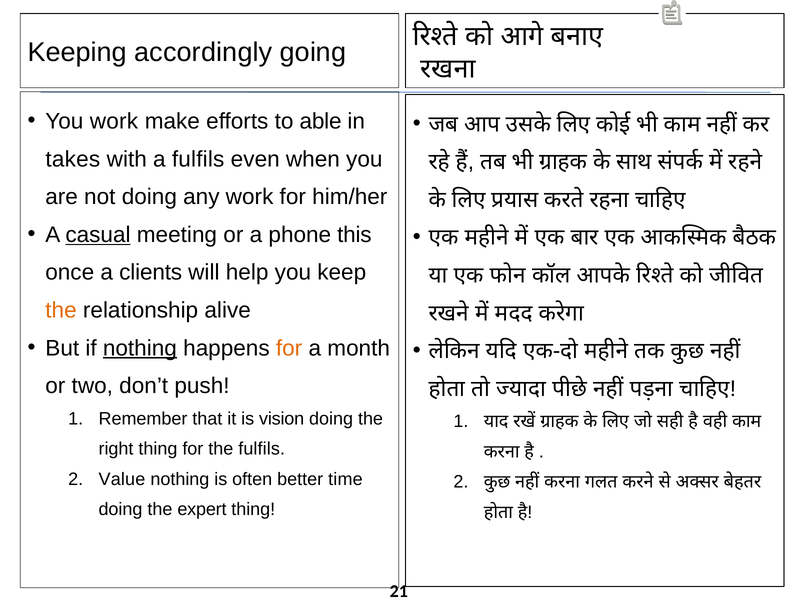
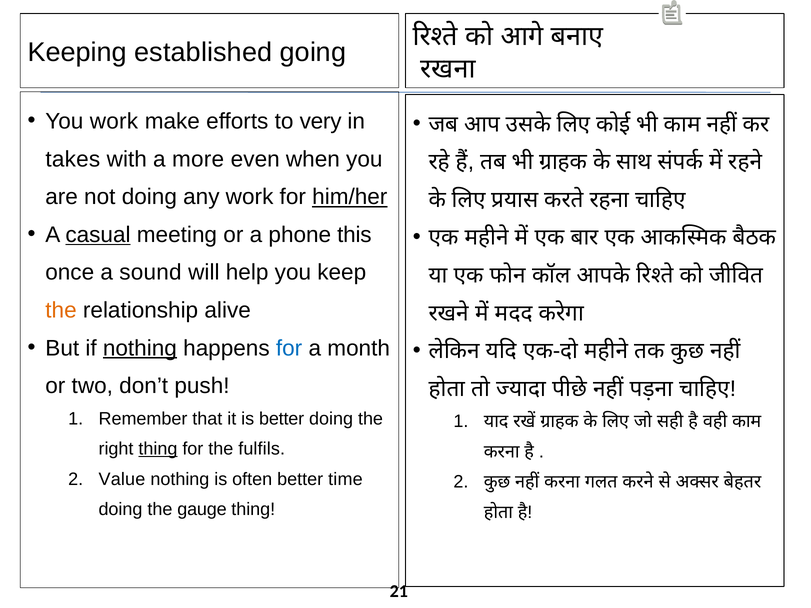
accordingly: accordingly -> established
able: able -> very
a fulfils: fulfils -> more
him/her underline: none -> present
clients: clients -> sound
for at (289, 348) colour: orange -> blue
is vision: vision -> better
thing at (158, 449) underline: none -> present
expert: expert -> gauge
